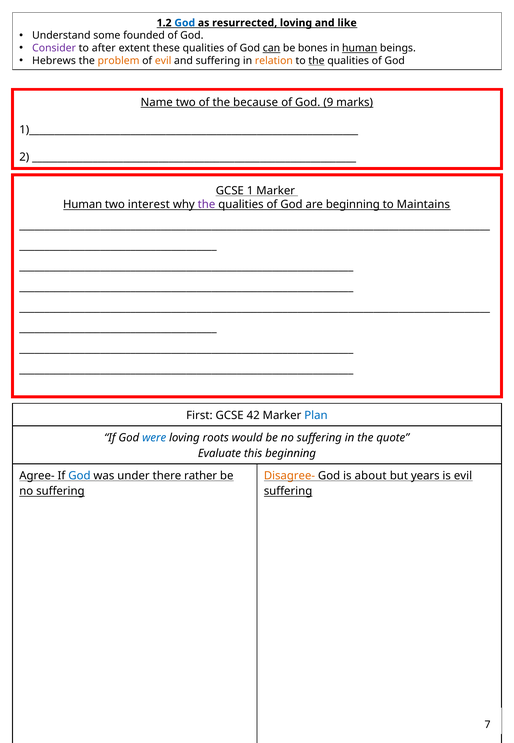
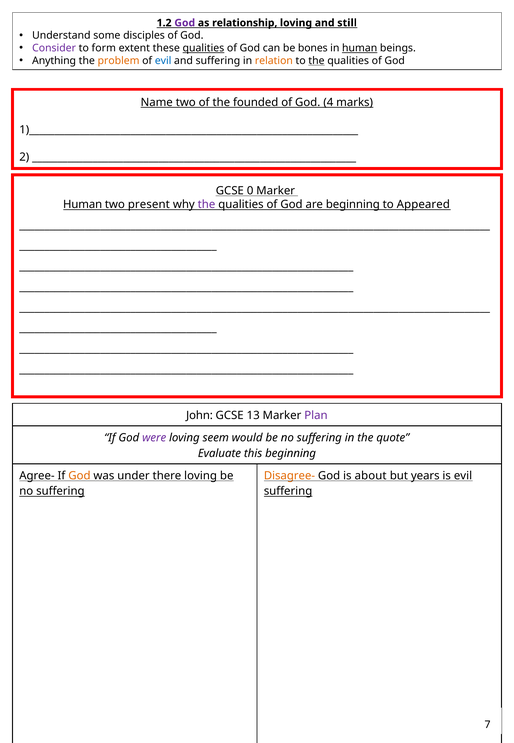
God at (185, 23) colour: blue -> purple
resurrected: resurrected -> relationship
like: like -> still
founded: founded -> disciples
after: after -> form
qualities at (203, 48) underline: none -> present
can underline: present -> none
Hebrews: Hebrews -> Anything
evil at (163, 61) colour: orange -> blue
because: because -> founded
9: 9 -> 4
1: 1 -> 0
interest: interest -> present
Maintains: Maintains -> Appeared
First: First -> John
42: 42 -> 13
Plan colour: blue -> purple
were colour: blue -> purple
roots: roots -> seem
God at (79, 475) colour: blue -> orange
there rather: rather -> loving
